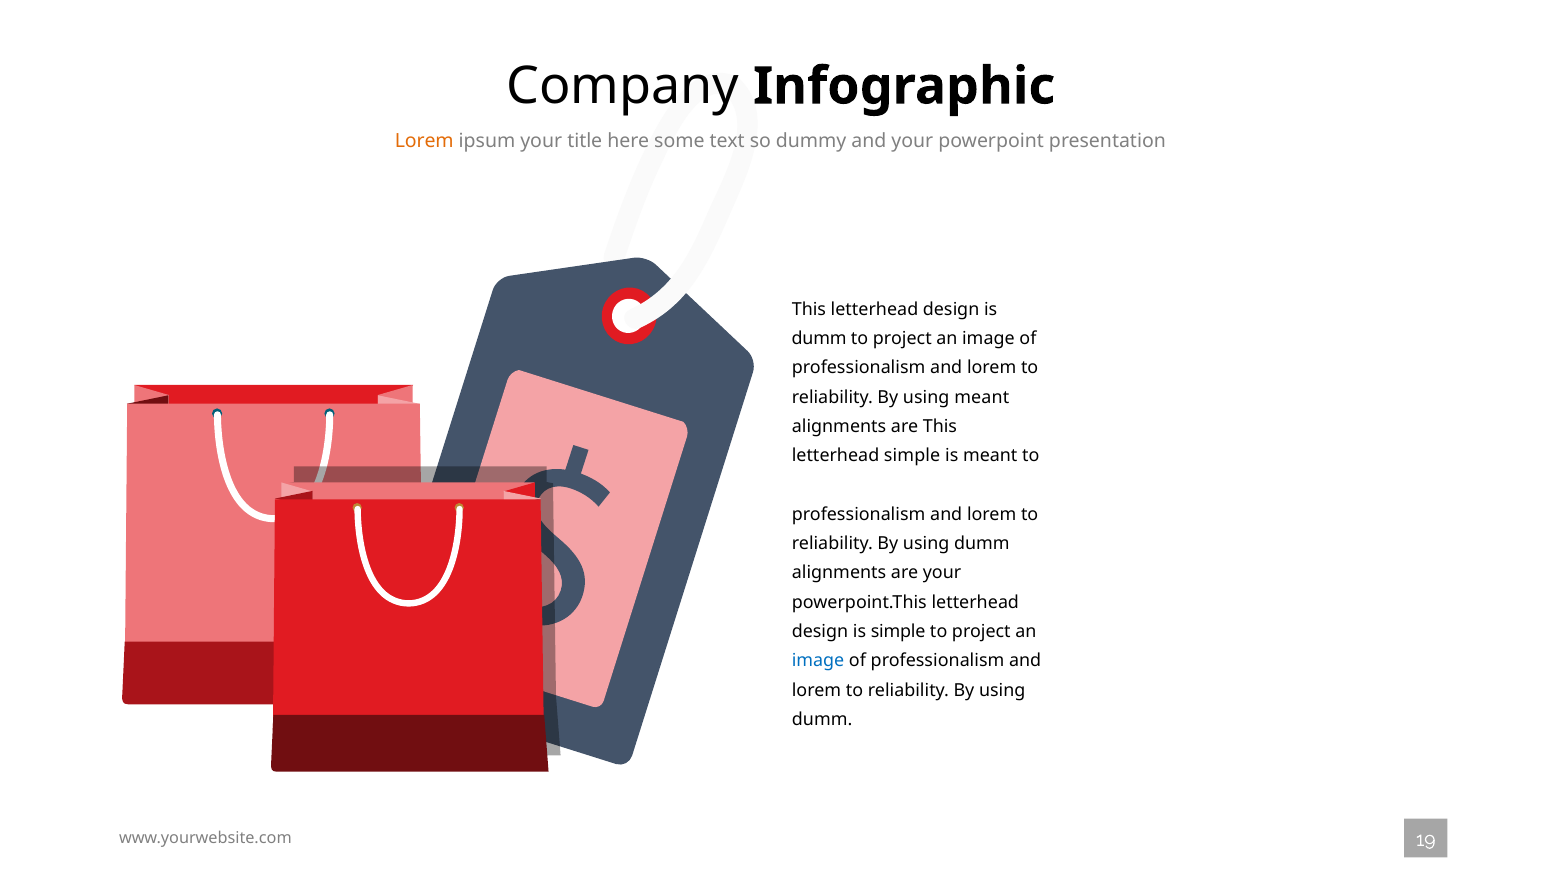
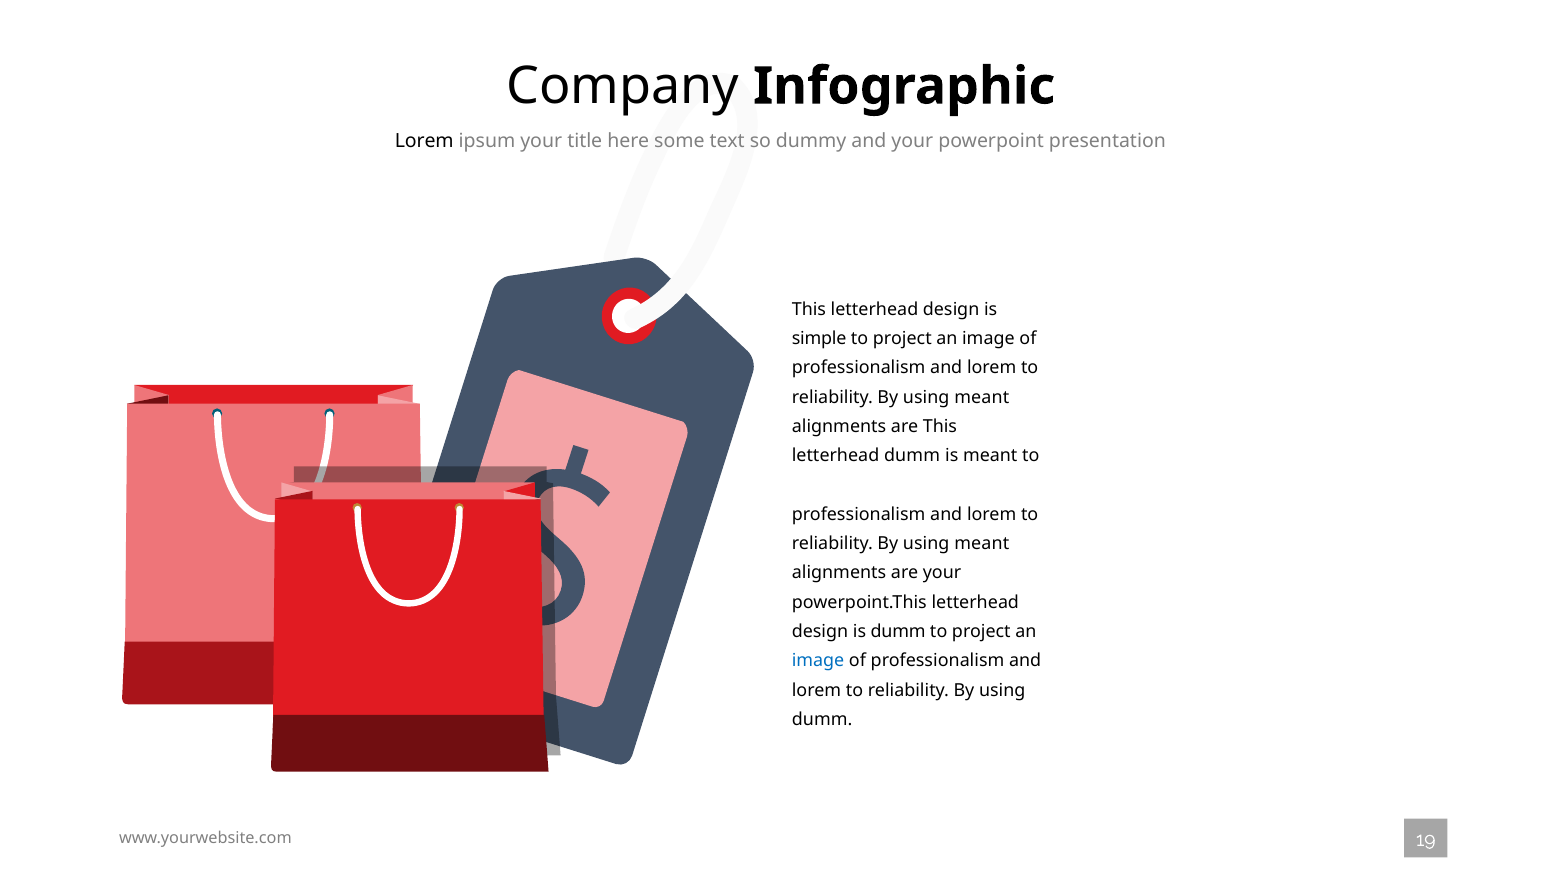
Lorem at (424, 141) colour: orange -> black
dumm at (819, 338): dumm -> simple
letterhead simple: simple -> dumm
dumm at (982, 543): dumm -> meant
is simple: simple -> dumm
